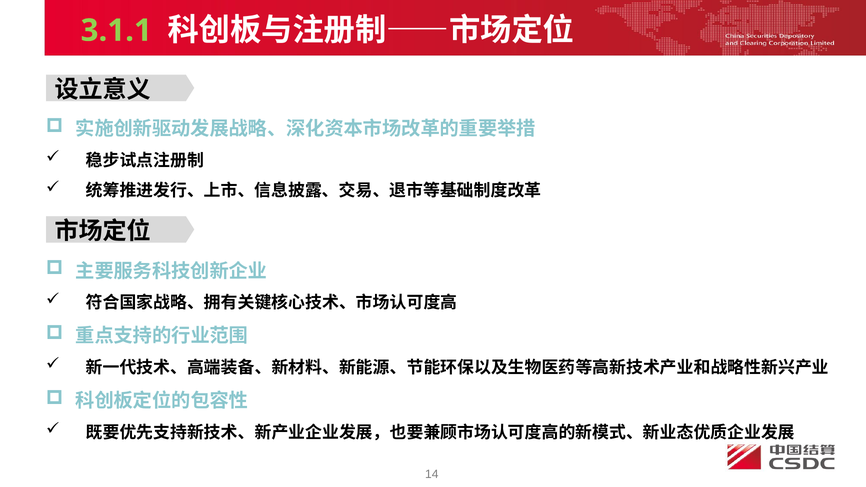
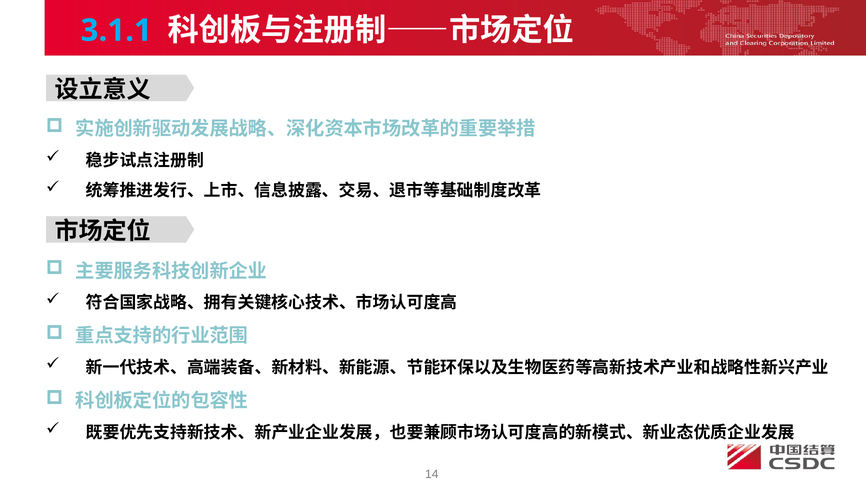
3.1.1 colour: light green -> light blue
